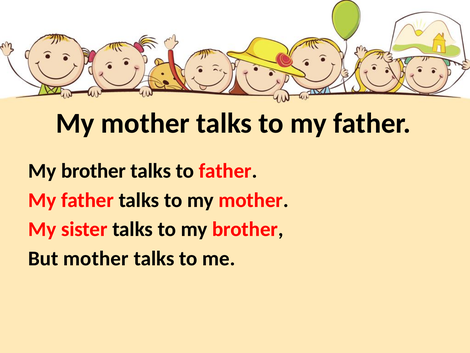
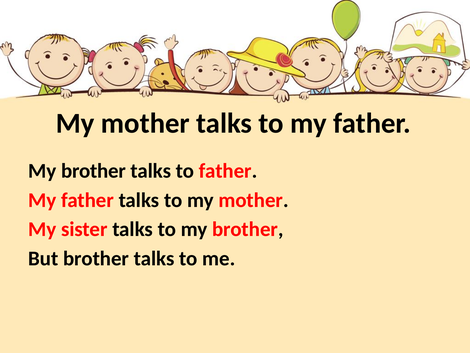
But mother: mother -> brother
